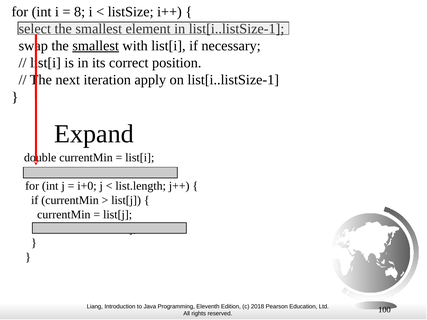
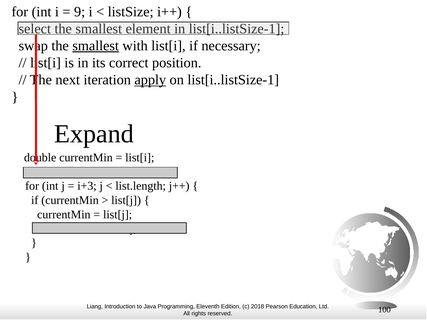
8: 8 -> 9
apply underline: none -> present
i+0: i+0 -> i+3
